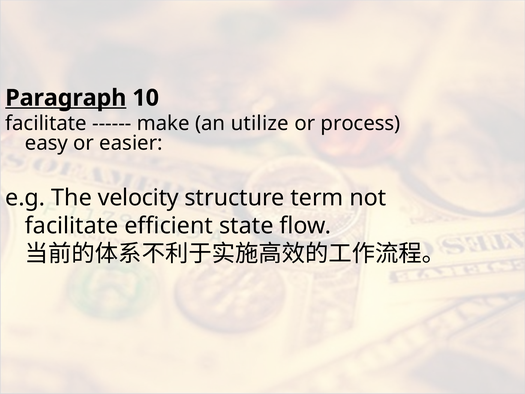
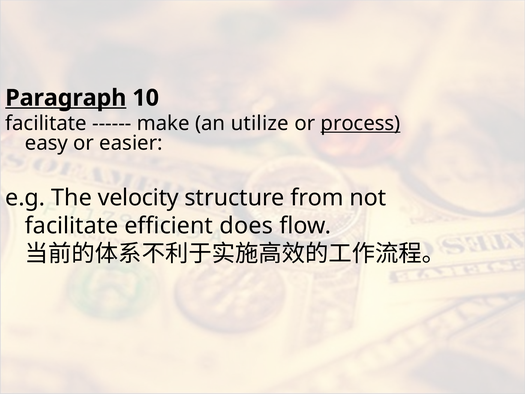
process underline: none -> present
term: term -> from
state: state -> does
